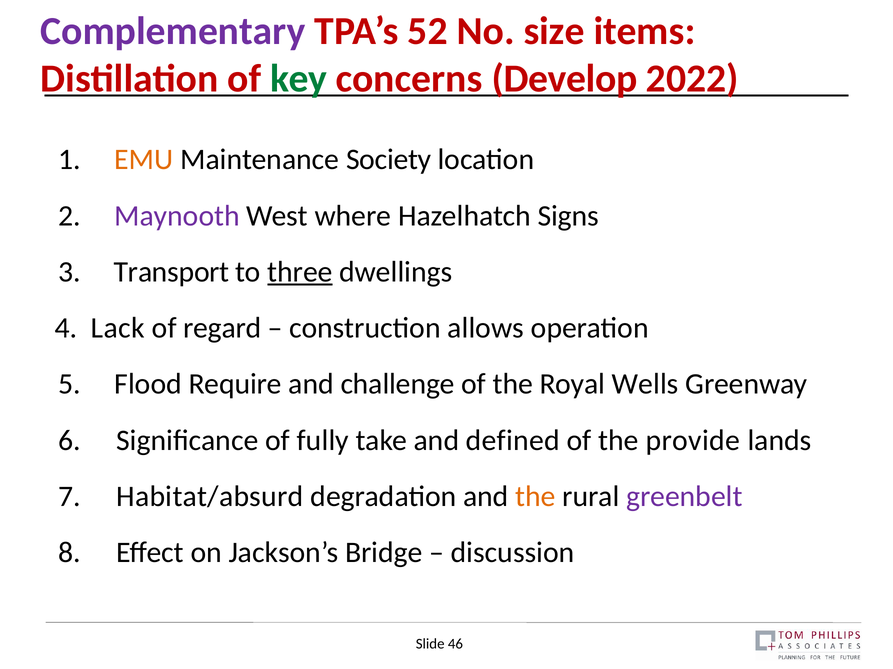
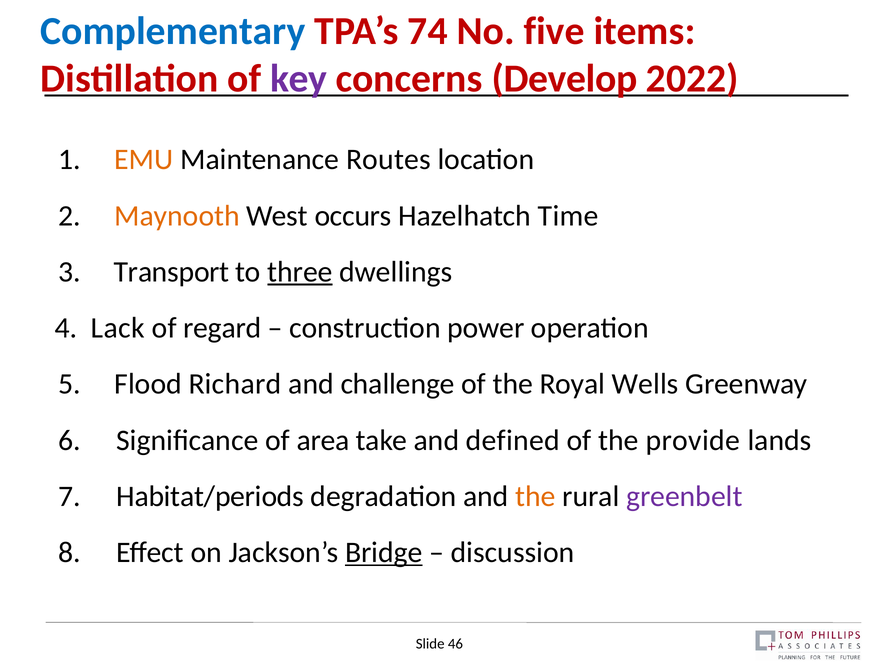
Complementary colour: purple -> blue
52: 52 -> 74
size: size -> five
key colour: green -> purple
Society: Society -> Routes
Maynooth colour: purple -> orange
where: where -> occurs
Signs: Signs -> Time
allows: allows -> power
Require: Require -> Richard
fully: fully -> area
Habitat/absurd: Habitat/absurd -> Habitat/periods
Bridge underline: none -> present
